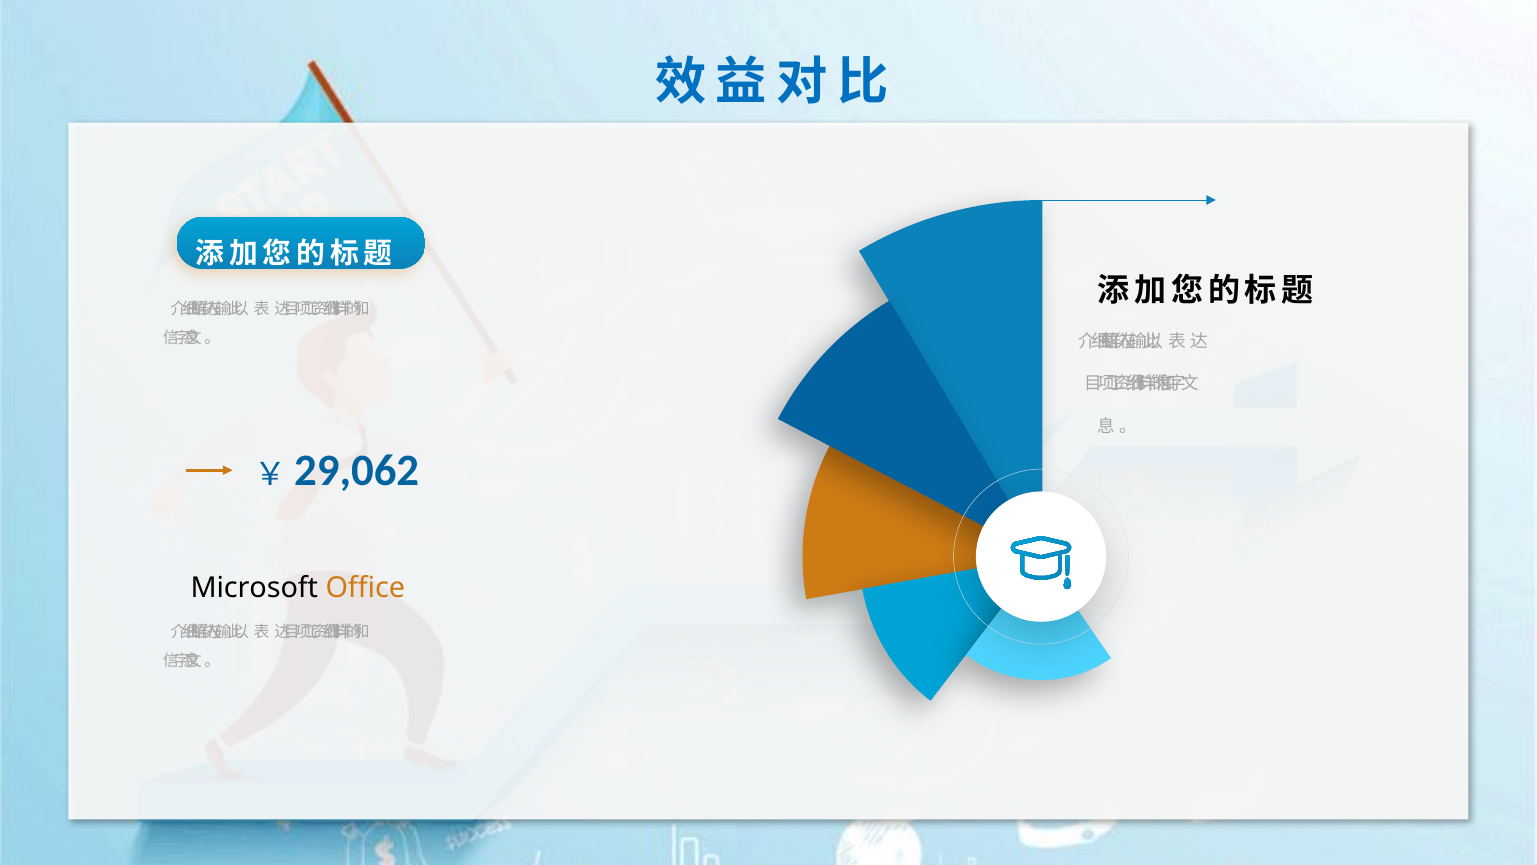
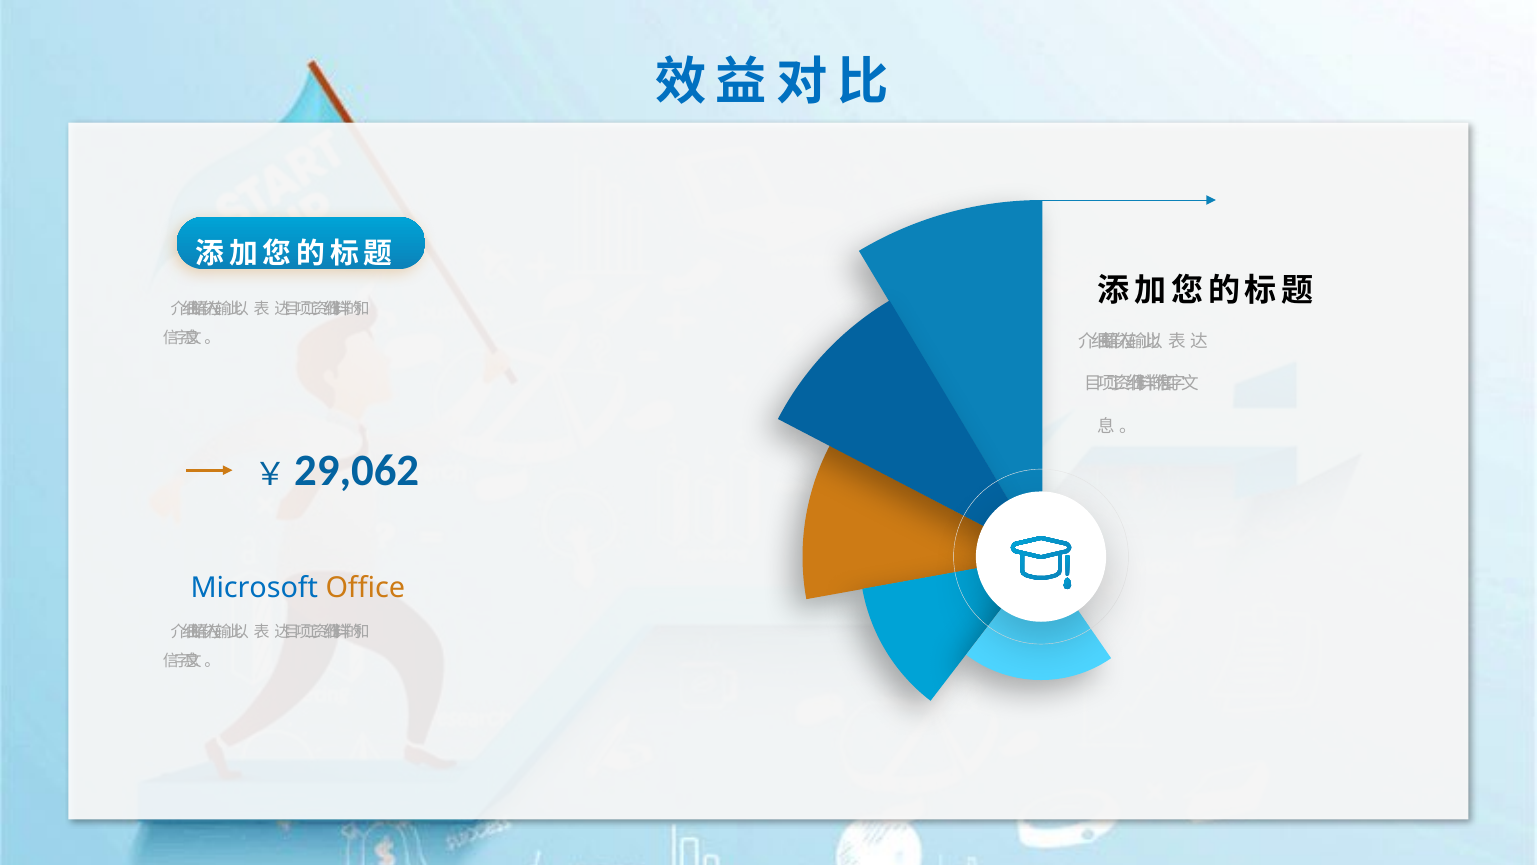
Microsoft colour: black -> blue
